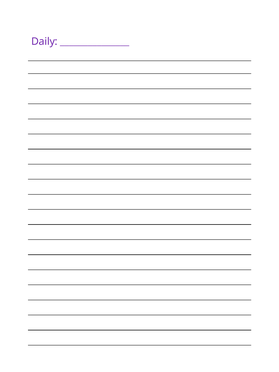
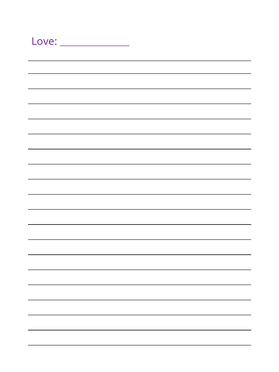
Daily: Daily -> Love
